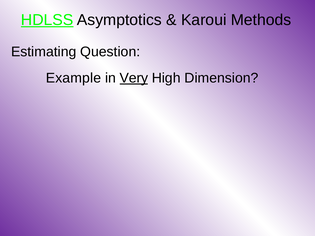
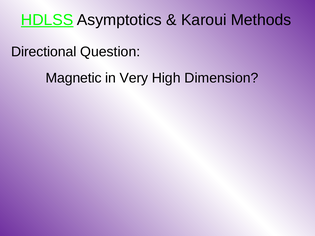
Estimating: Estimating -> Directional
Example: Example -> Magnetic
Very underline: present -> none
